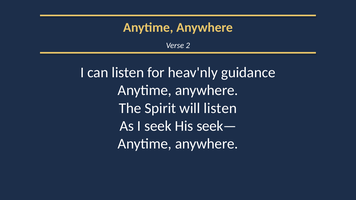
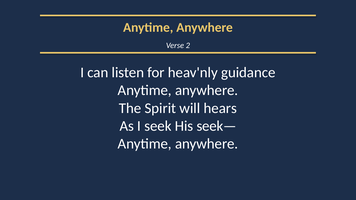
will listen: listen -> hears
